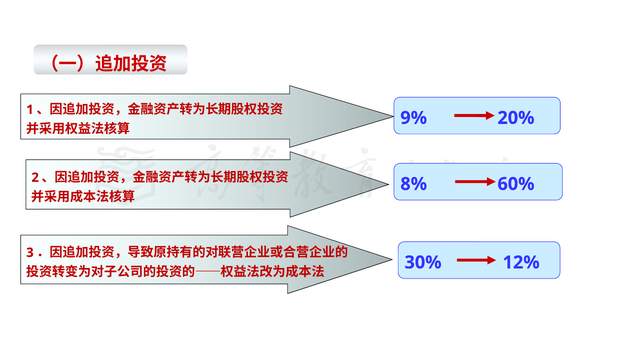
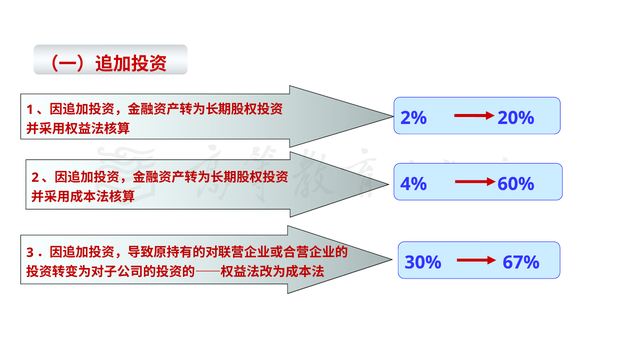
9%: 9% -> 2%
8%: 8% -> 4%
12%: 12% -> 67%
